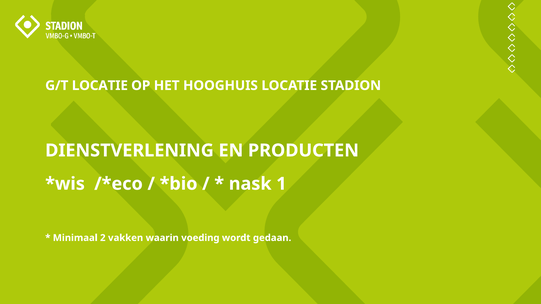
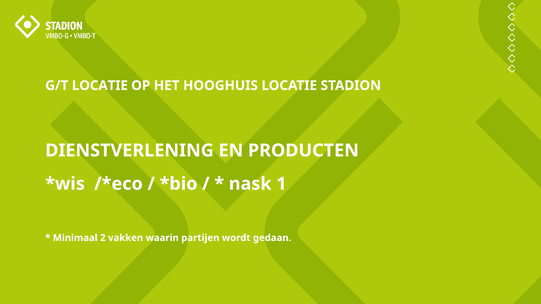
voeding: voeding -> partijen
